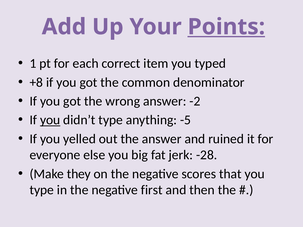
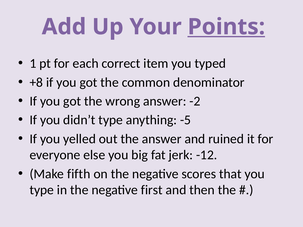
you at (50, 120) underline: present -> none
-28: -28 -> -12
they: they -> fifth
